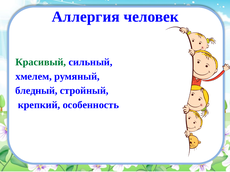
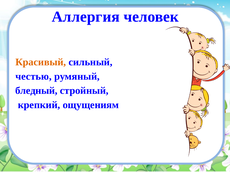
Красивый colour: green -> orange
хмелем: хмелем -> честью
особенность: особенность -> ощущениям
